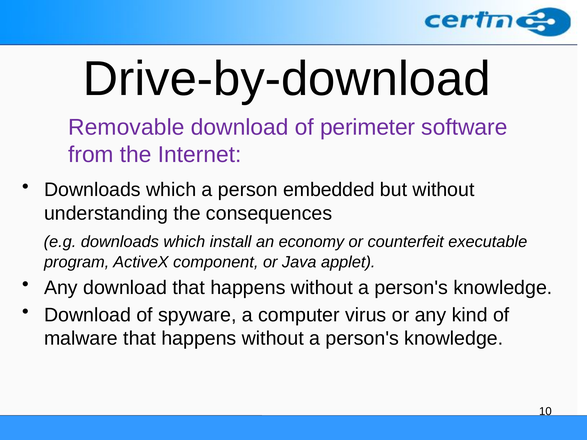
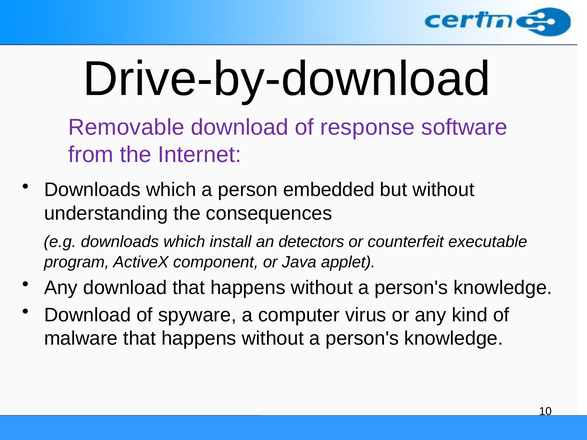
perimeter: perimeter -> response
economy: economy -> detectors
